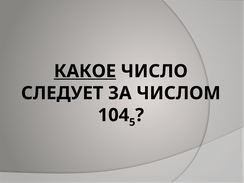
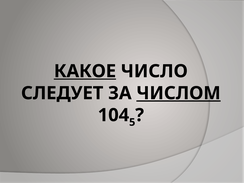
ЧИСЛОМ underline: none -> present
